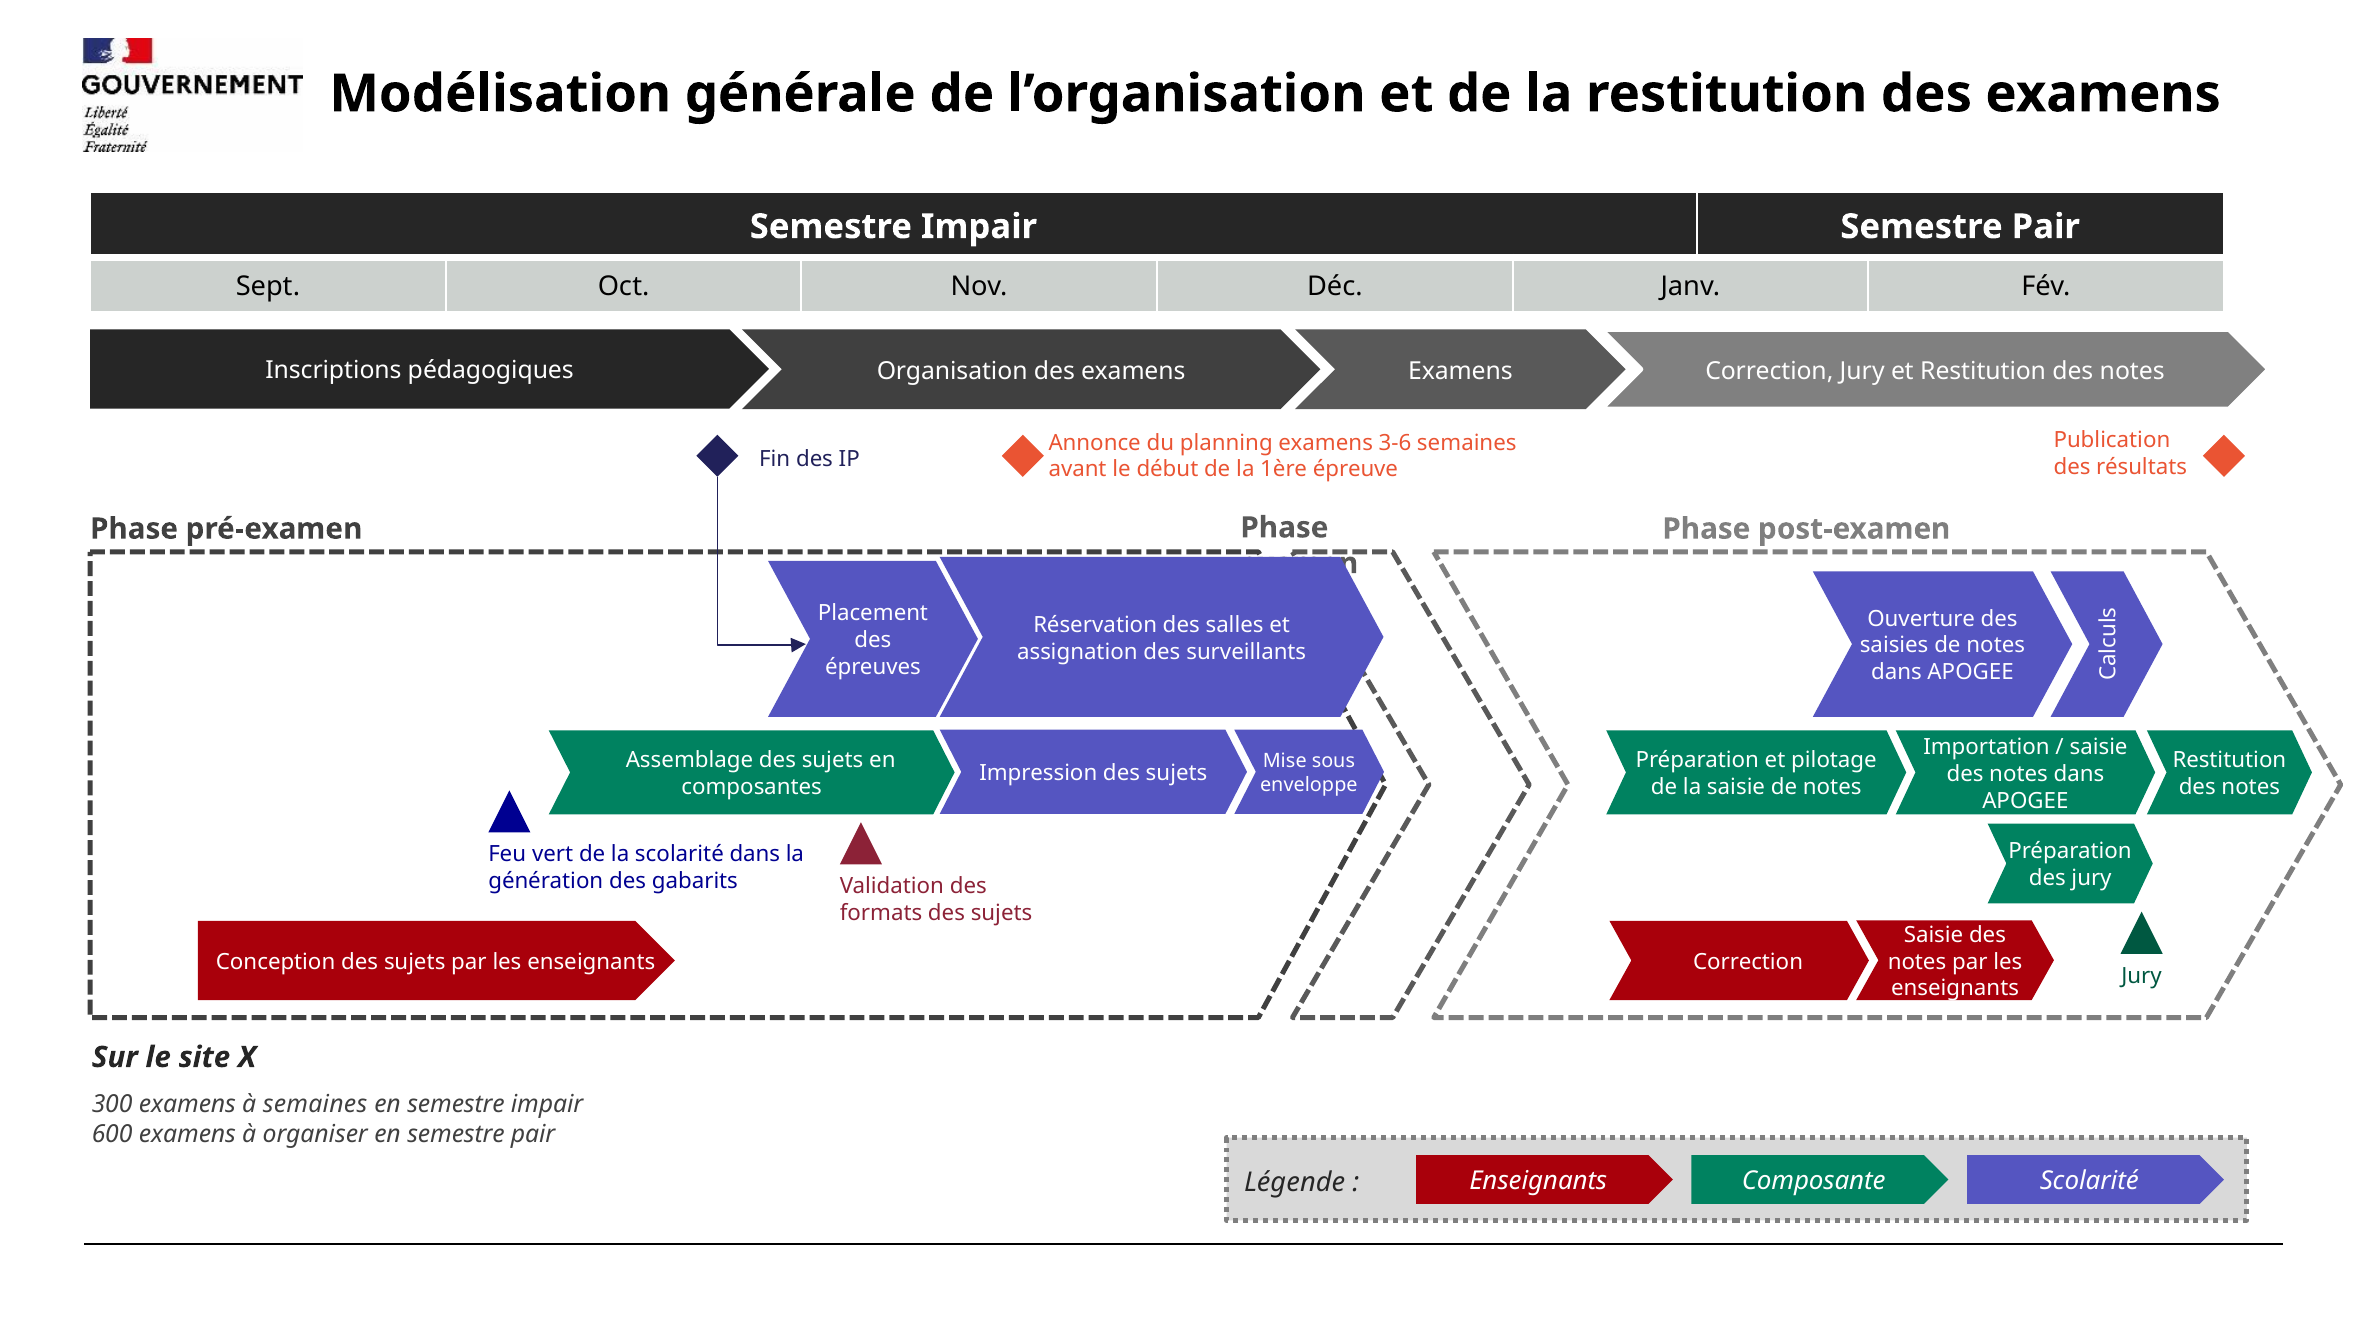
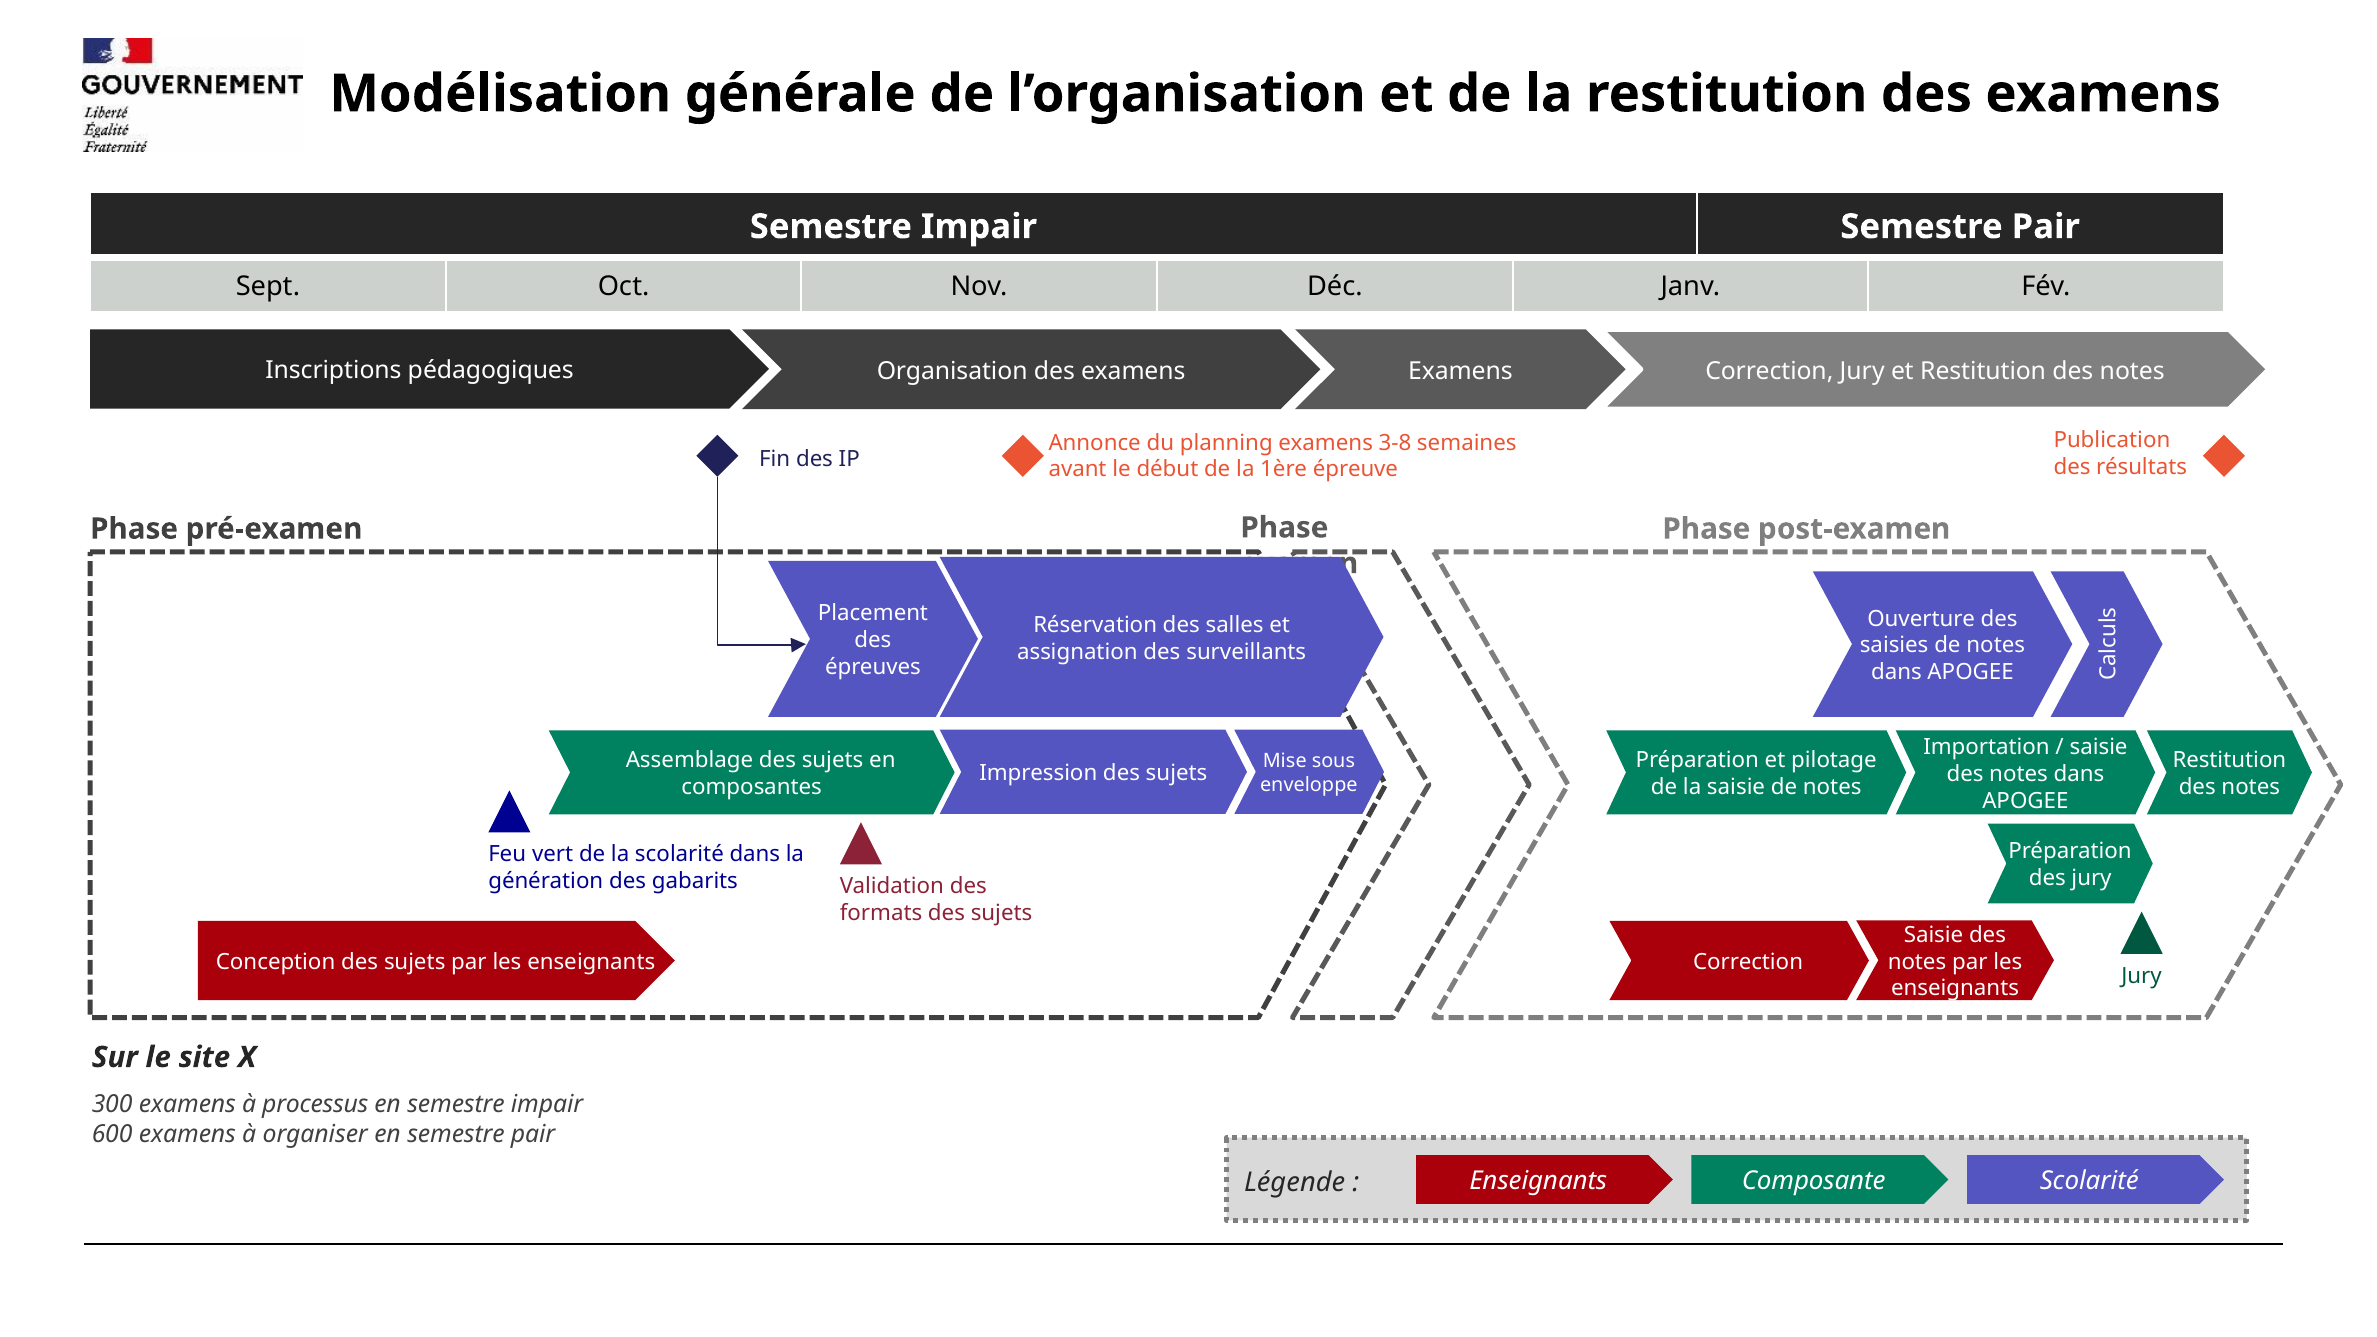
3-6: 3-6 -> 3-8
à semaines: semaines -> processus
